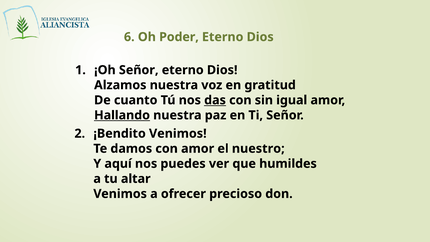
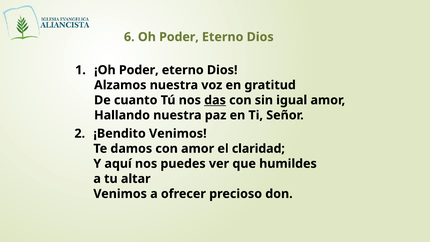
¡Oh Señor: Señor -> Poder
Hallando underline: present -> none
nuestro: nuestro -> claridad
